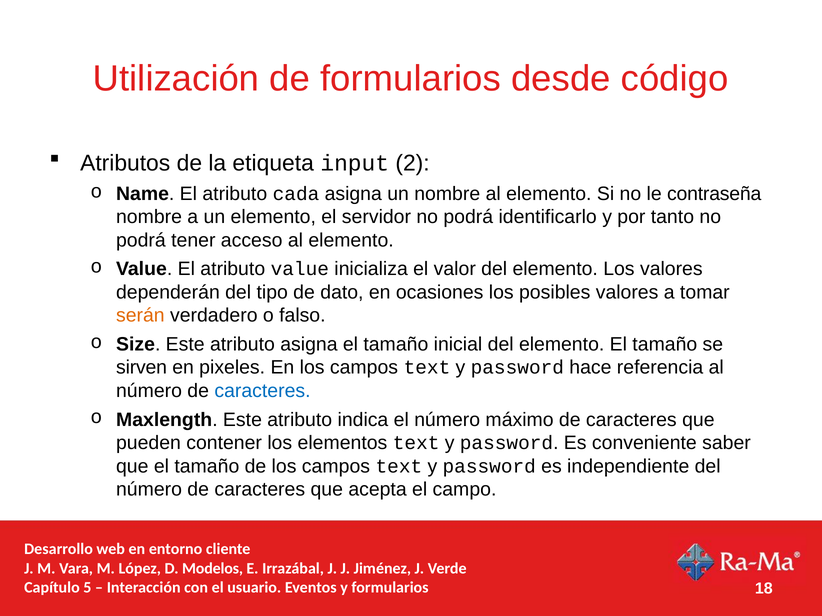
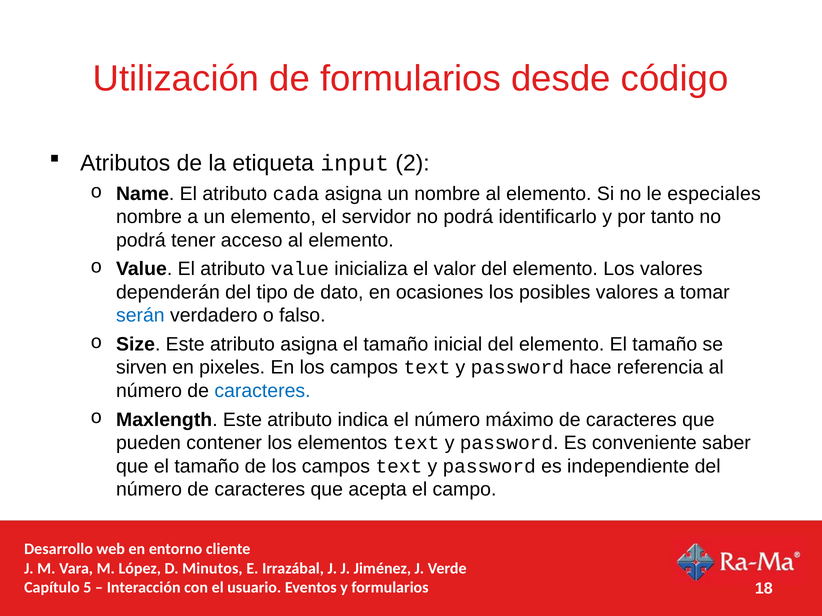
contraseña: contraseña -> especiales
serán colour: orange -> blue
Modelos: Modelos -> Minutos
